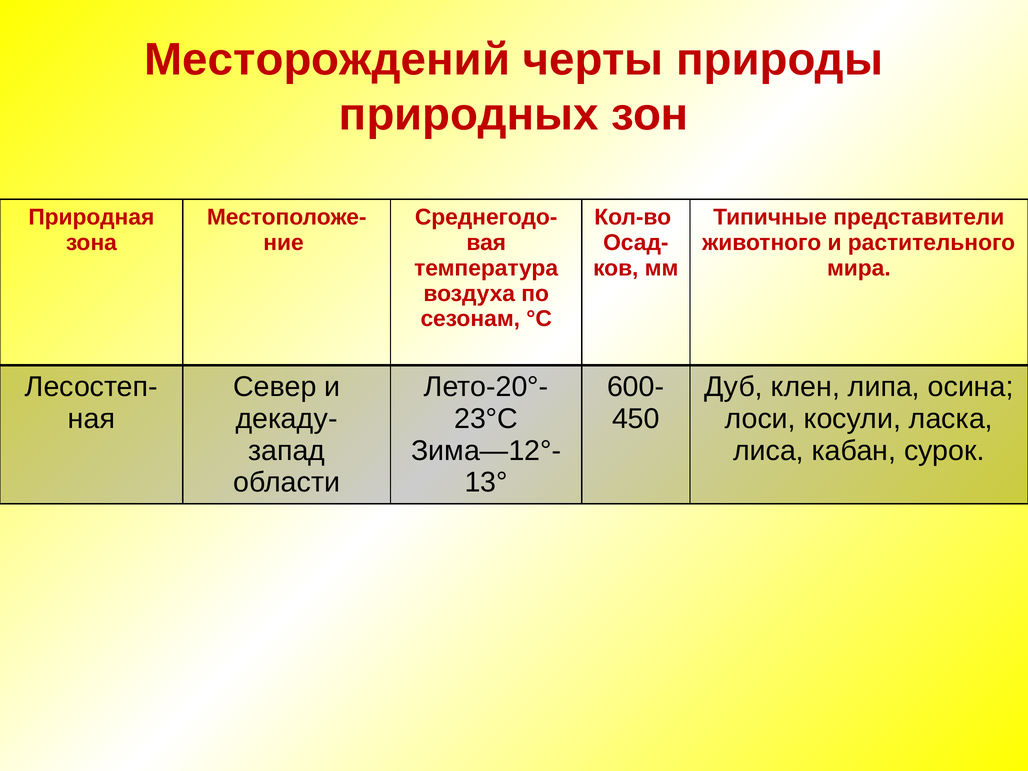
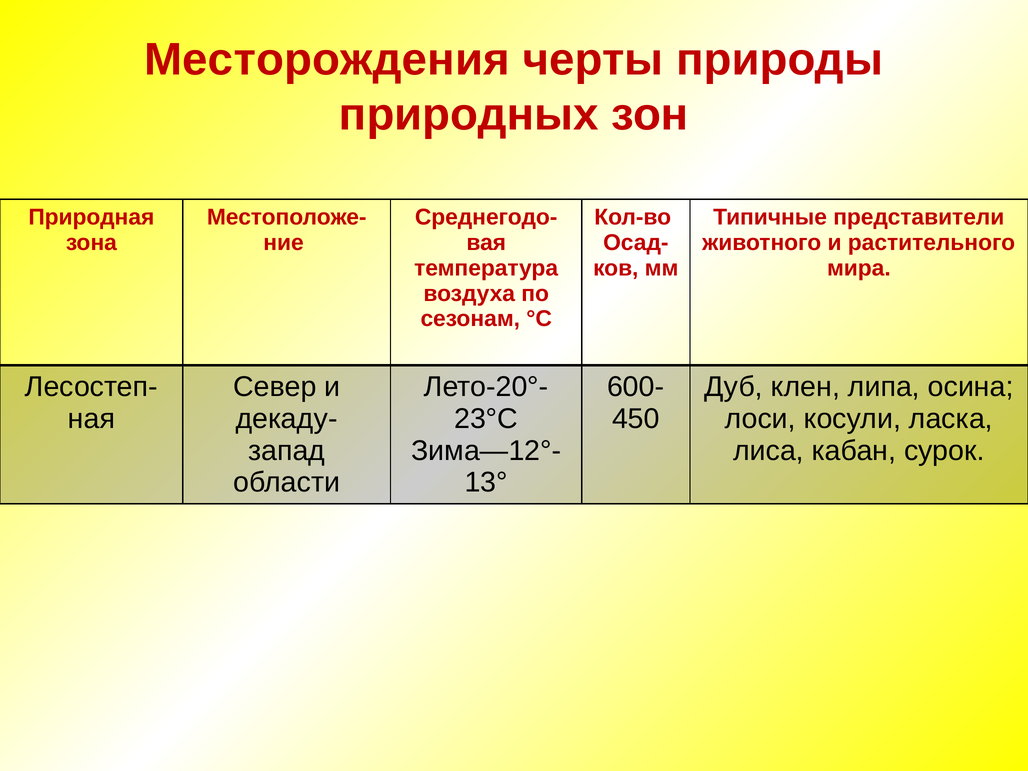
Месторождений: Месторождений -> Месторождения
